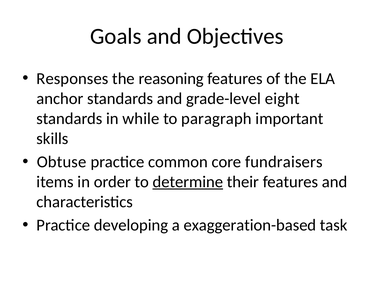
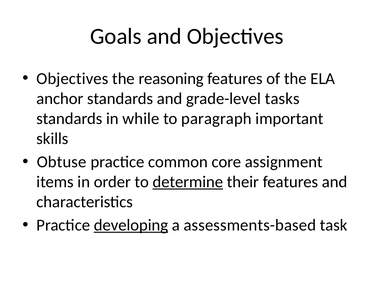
Responses at (72, 78): Responses -> Objectives
eight: eight -> tasks
fundraisers: fundraisers -> assignment
developing underline: none -> present
exaggeration-based: exaggeration-based -> assessments-based
